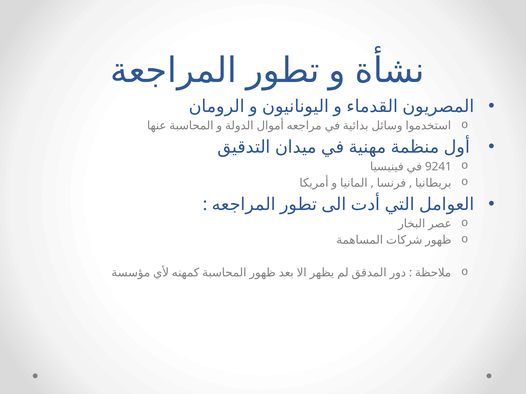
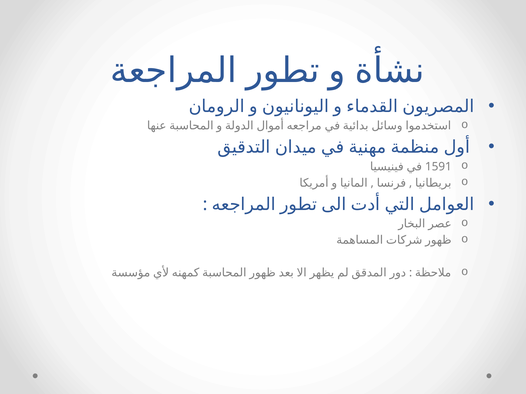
9241: 9241 -> 1591
